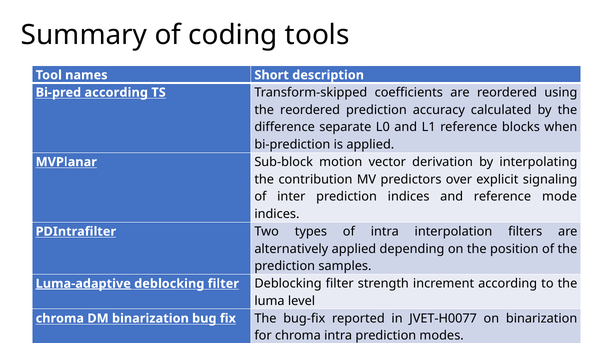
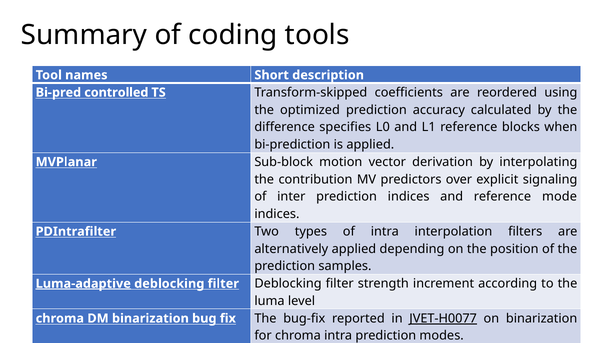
Bi-pred according: according -> controlled
the reordered: reordered -> optimized
separate: separate -> specifies
JVET-H0077 underline: none -> present
